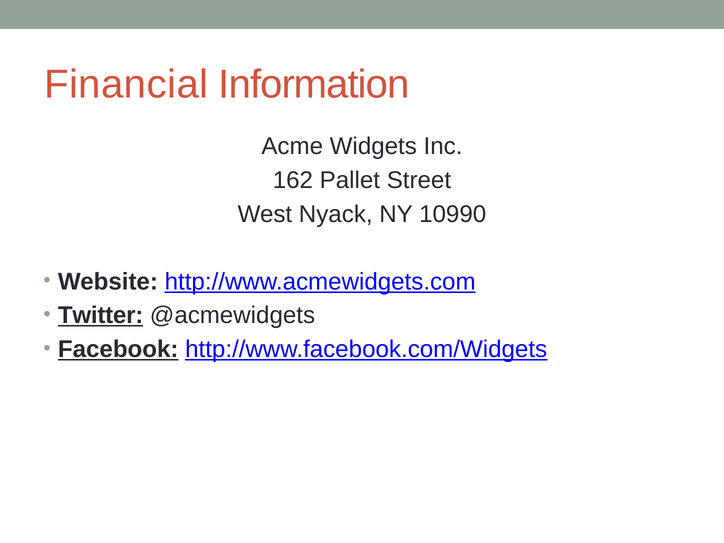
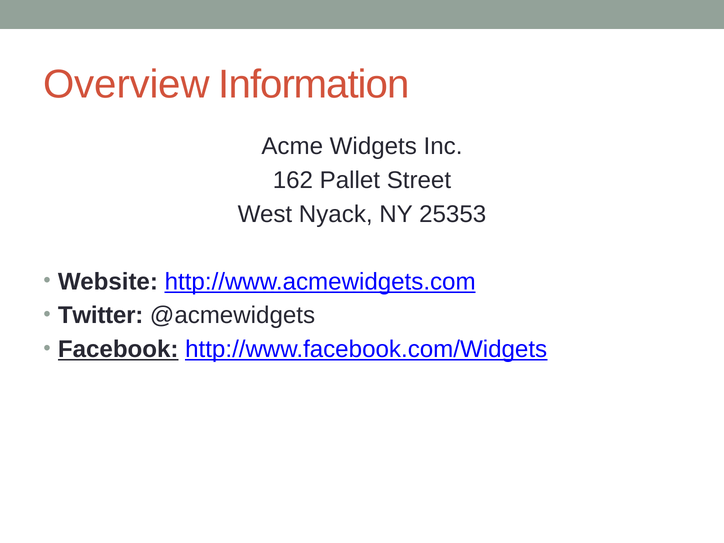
Financial: Financial -> Overview
10990: 10990 -> 25353
Twitter underline: present -> none
